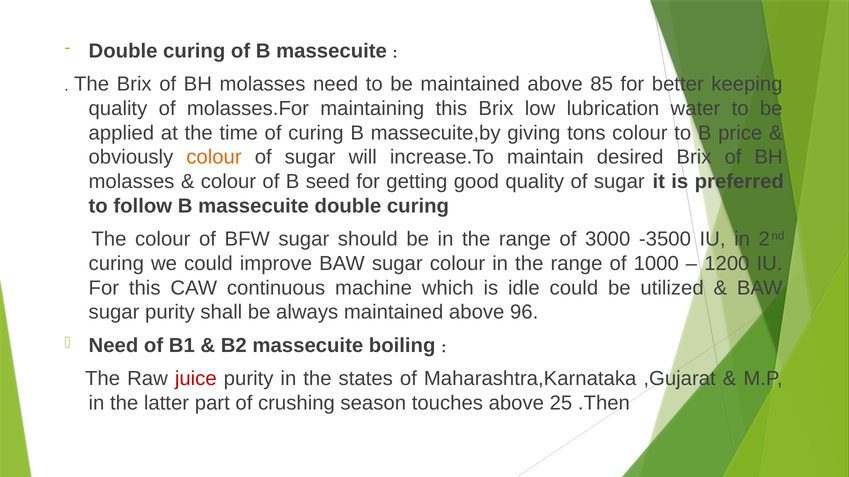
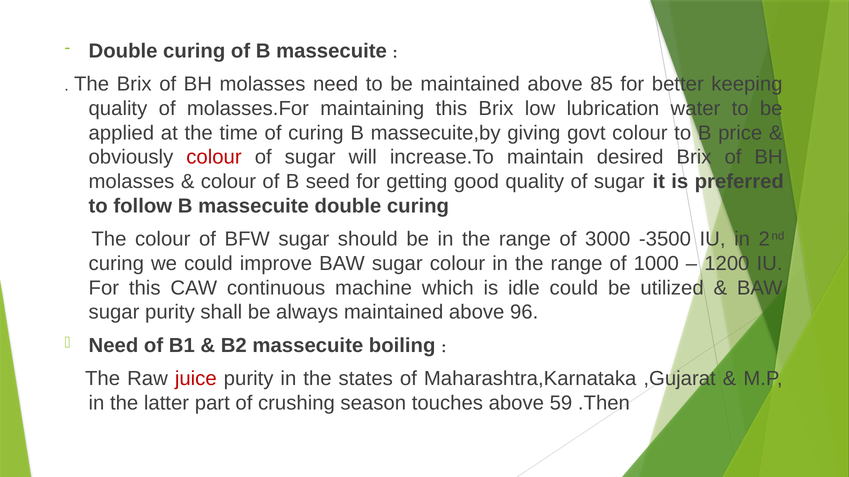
tons: tons -> govt
colour at (214, 157) colour: orange -> red
25: 25 -> 59
